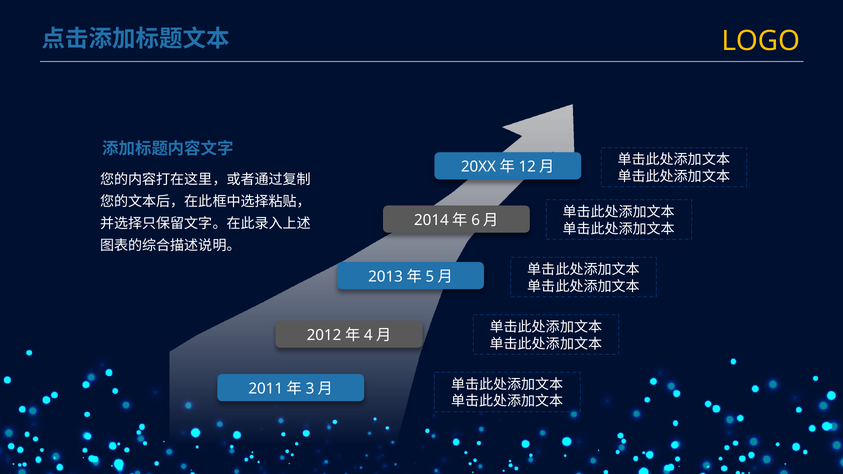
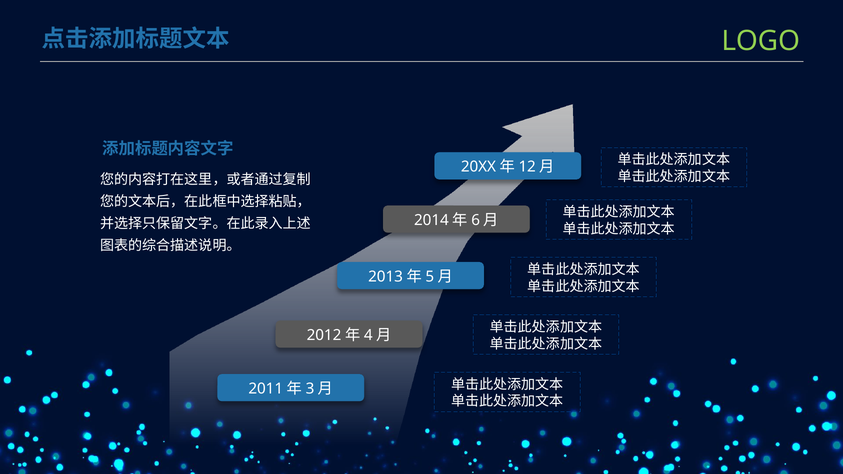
LOGO colour: yellow -> light green
